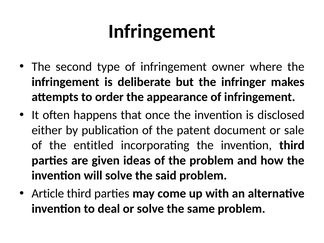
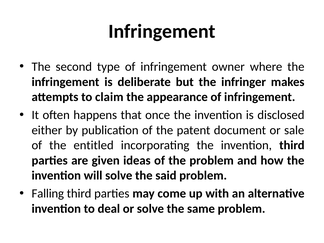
order: order -> claim
Article: Article -> Falling
